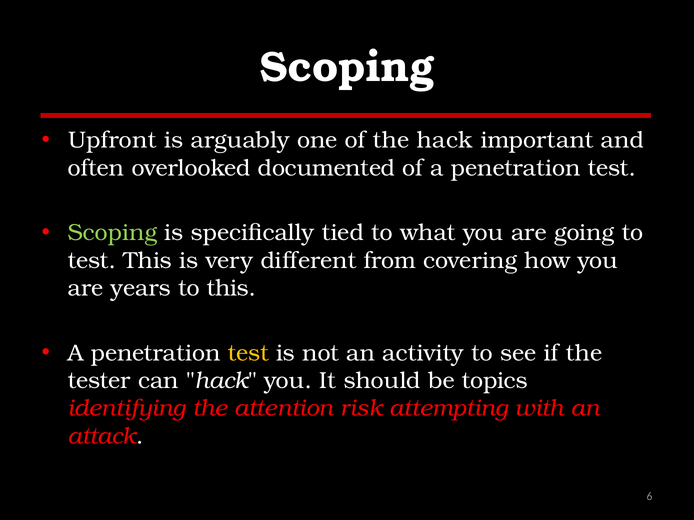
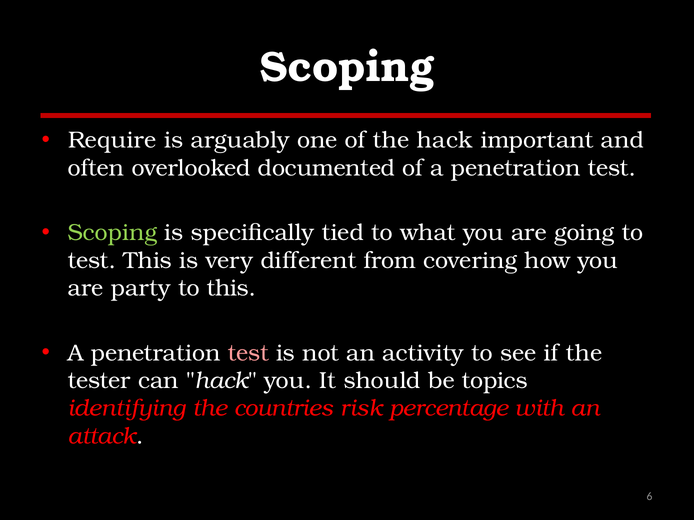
Upfront: Upfront -> Require
years: years -> party
test at (248, 353) colour: yellow -> pink
attention: attention -> countries
attempting: attempting -> percentage
